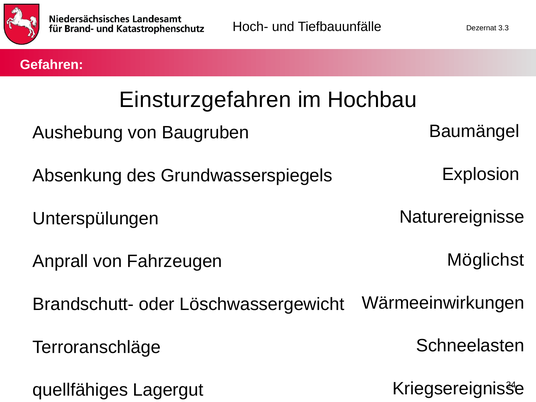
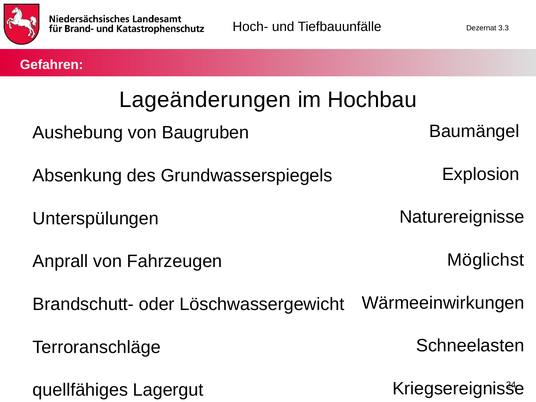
Einsturzgefahren: Einsturzgefahren -> Lageänderungen
